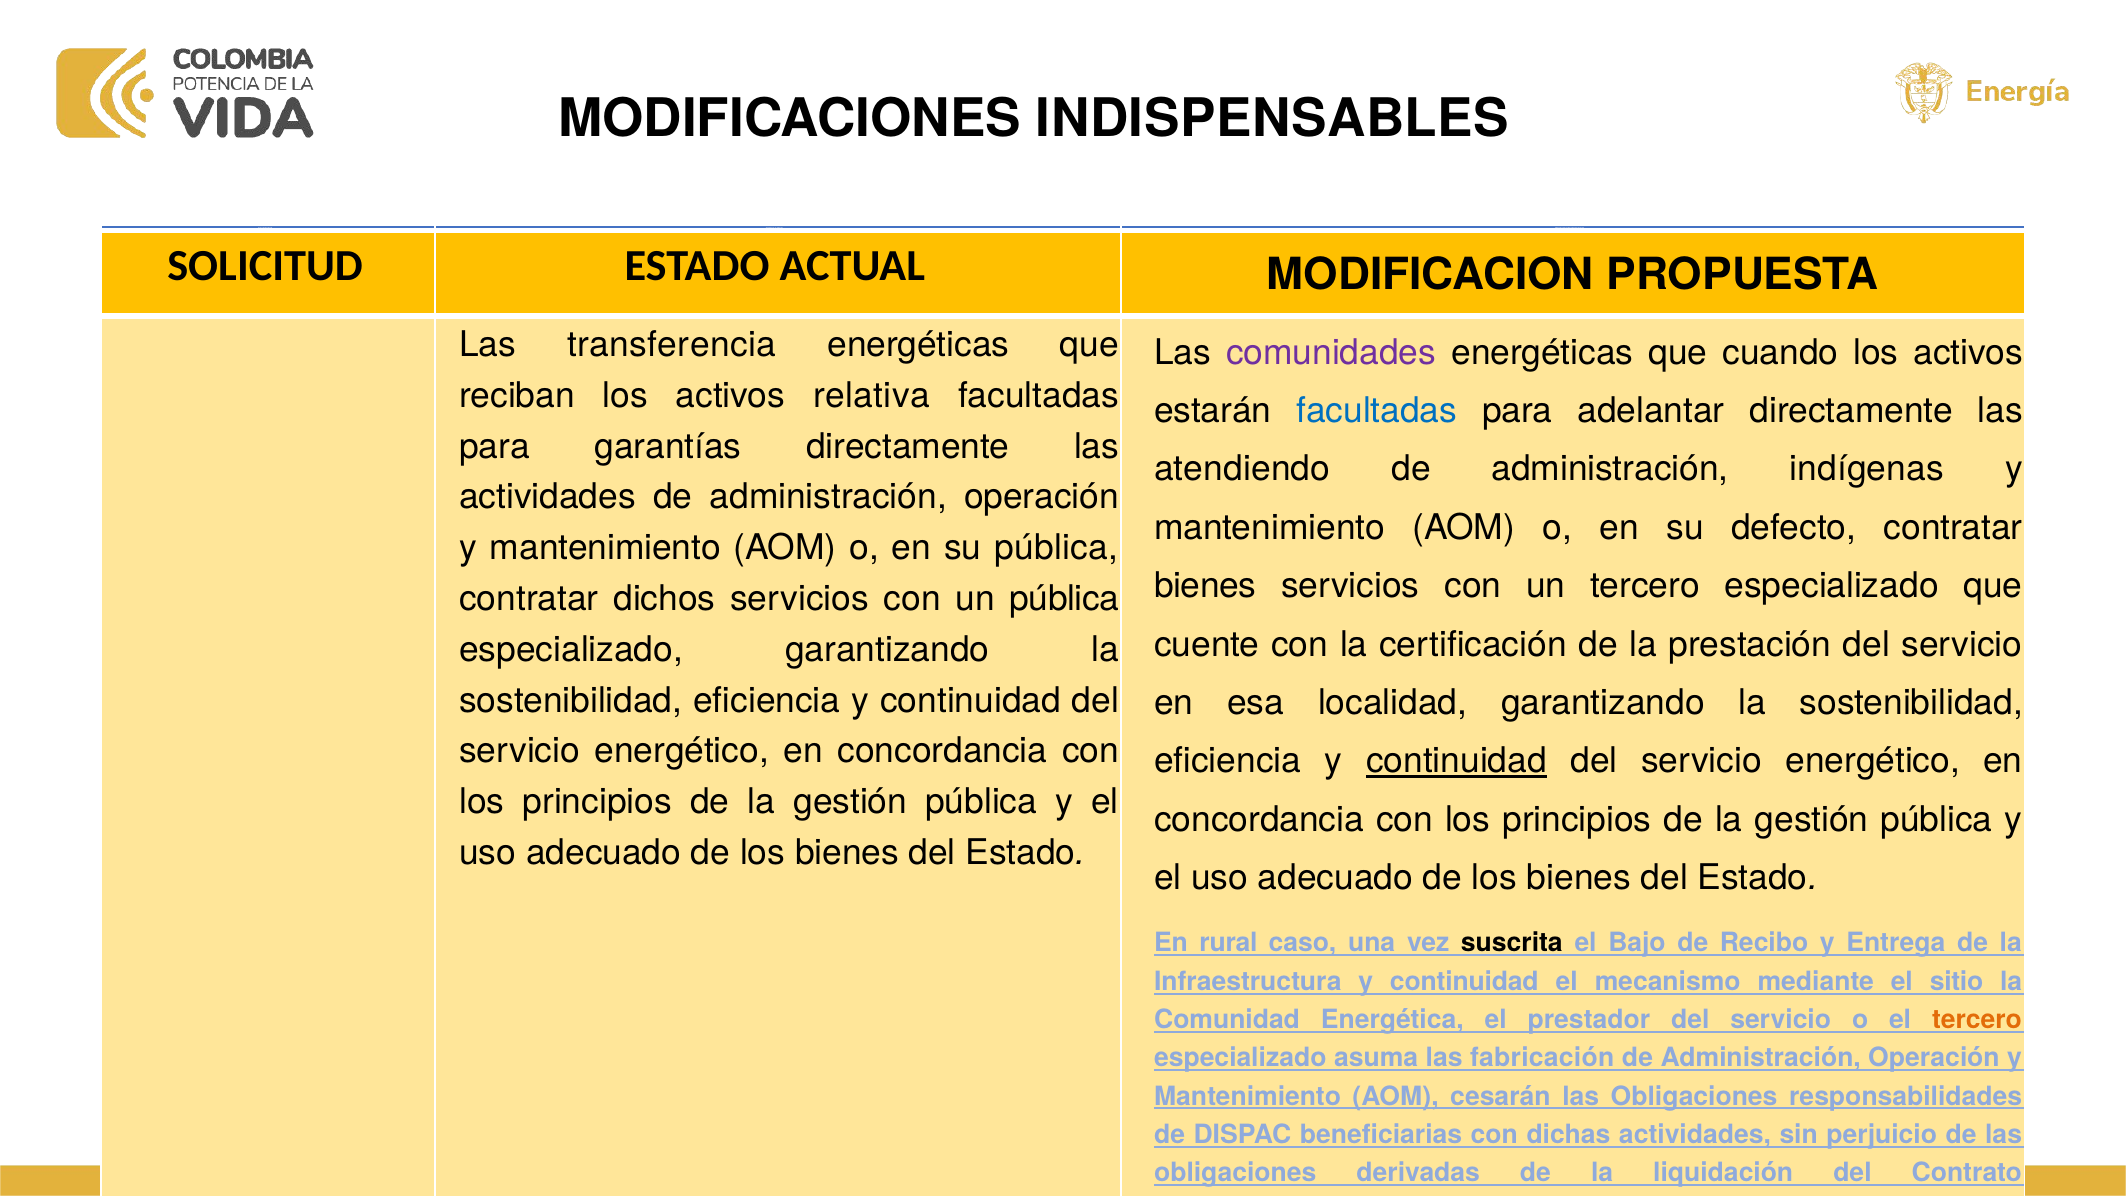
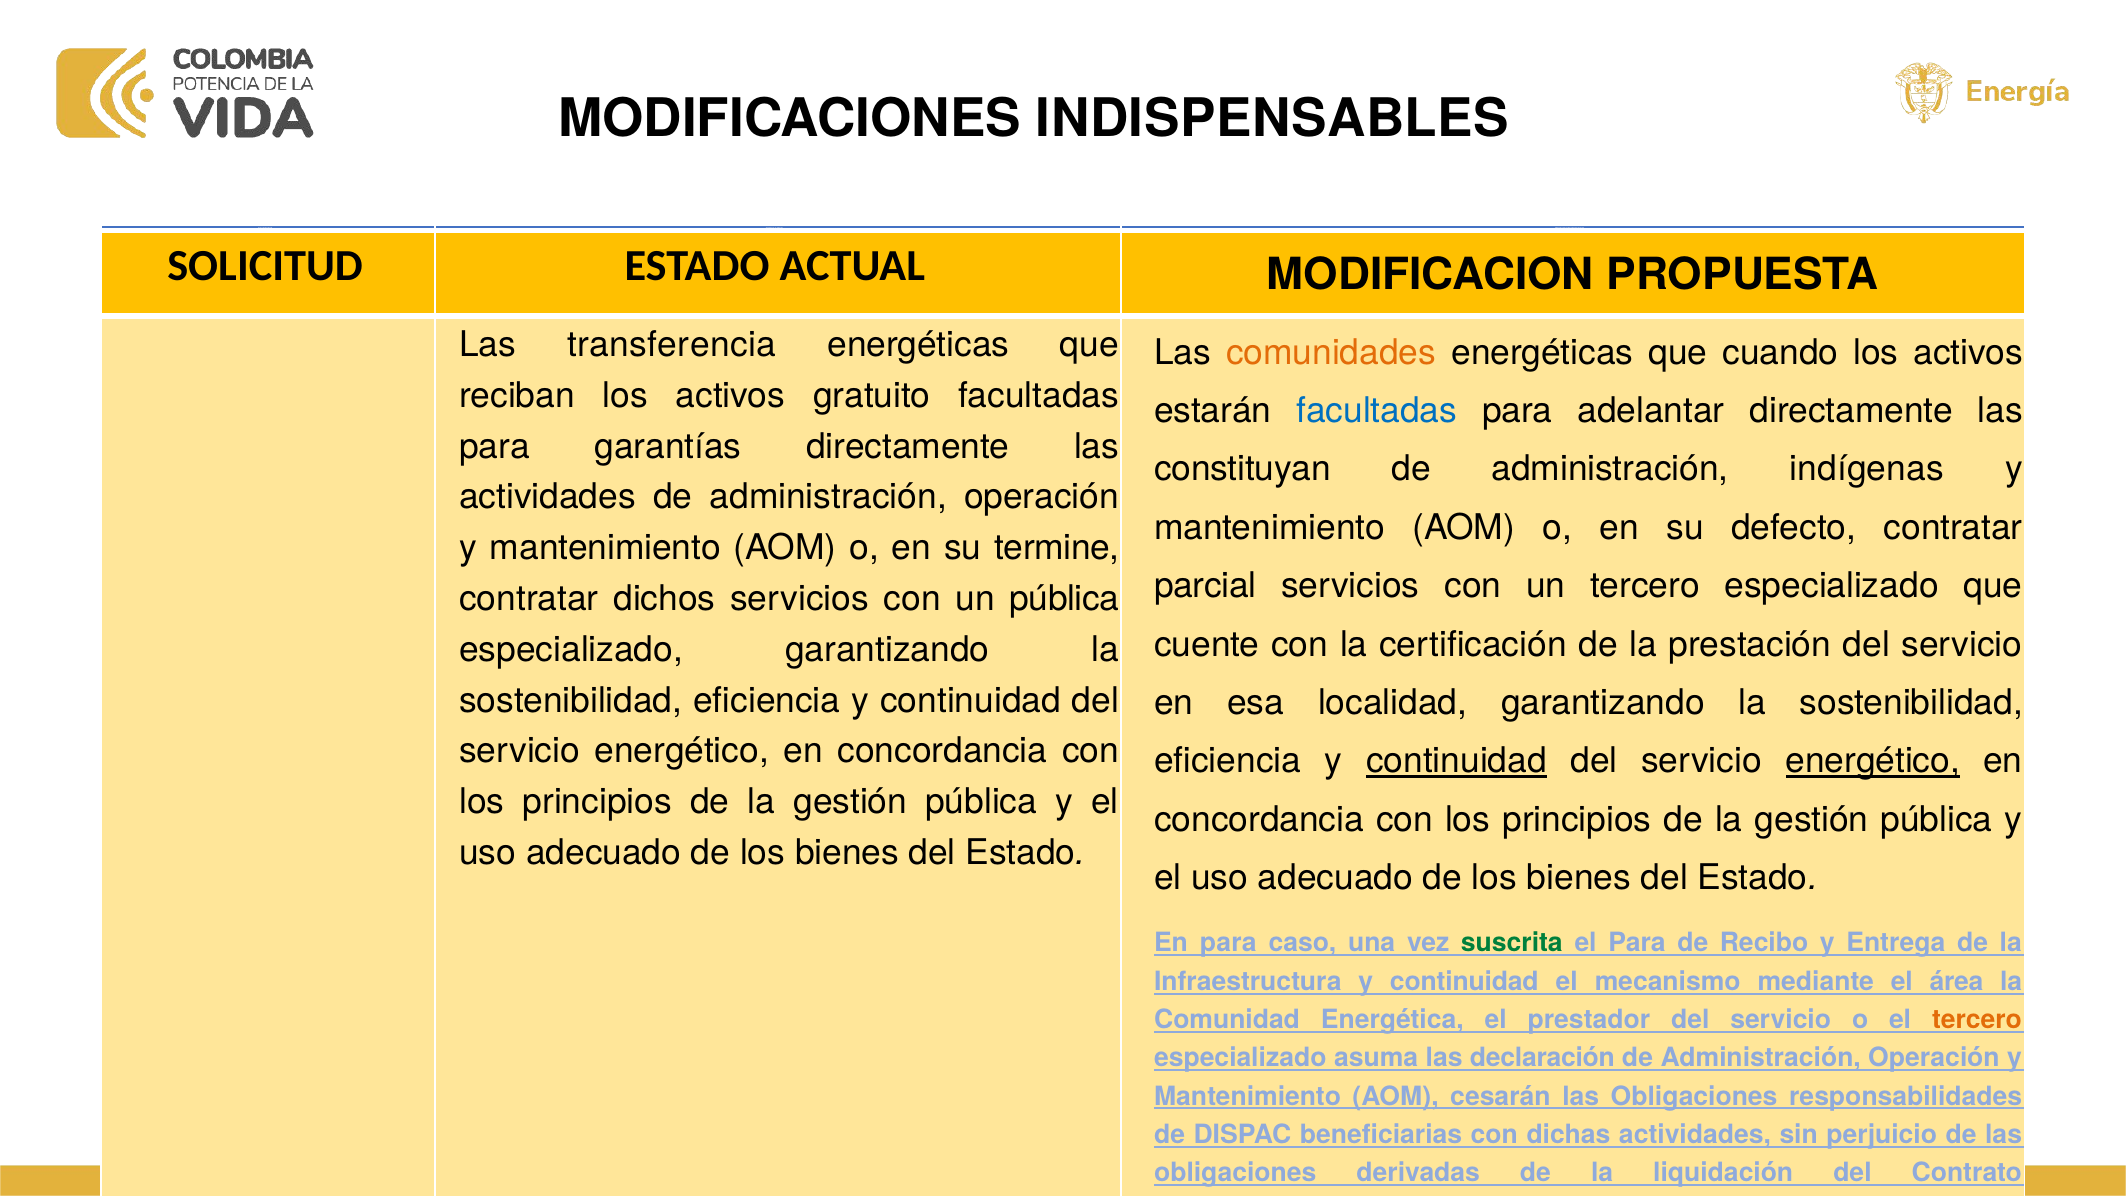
comunidades colour: purple -> orange
relativa: relativa -> gratuito
atendiendo: atendiendo -> constituyan
su pública: pública -> termine
bienes at (1205, 586): bienes -> parcial
energético at (1873, 761) underline: none -> present
En rural: rural -> para
suscrita colour: black -> green
el Bajo: Bajo -> Para
sitio: sitio -> área
fabricación: fabricación -> declaración
